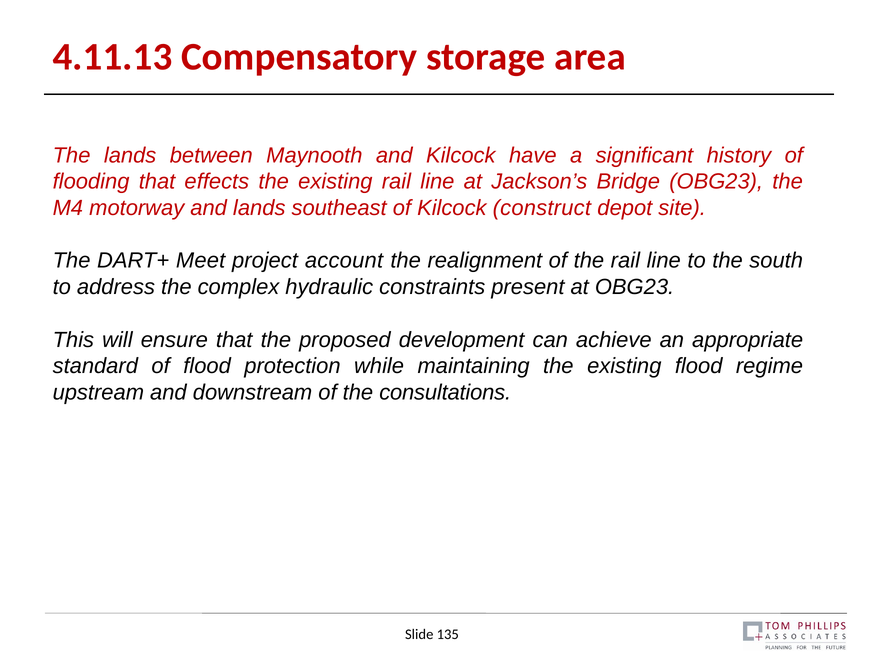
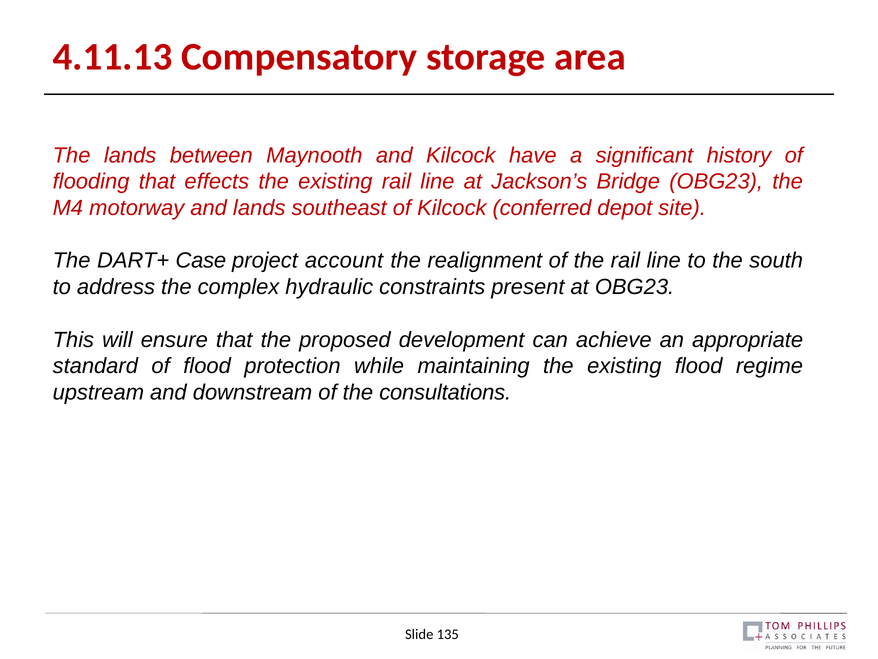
construct: construct -> conferred
Meet: Meet -> Case
